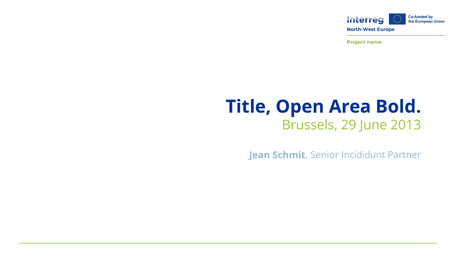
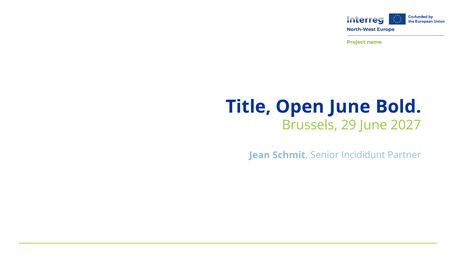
Open Area: Area -> June
2013: 2013 -> 2027
